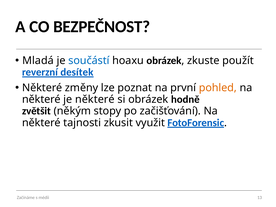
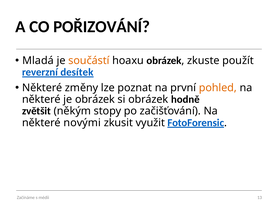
BEZPEČNOST: BEZPEČNOST -> POŘIZOVÁNÍ
součástí colour: blue -> orange
je některé: některé -> obrázek
tajnosti: tajnosti -> novými
